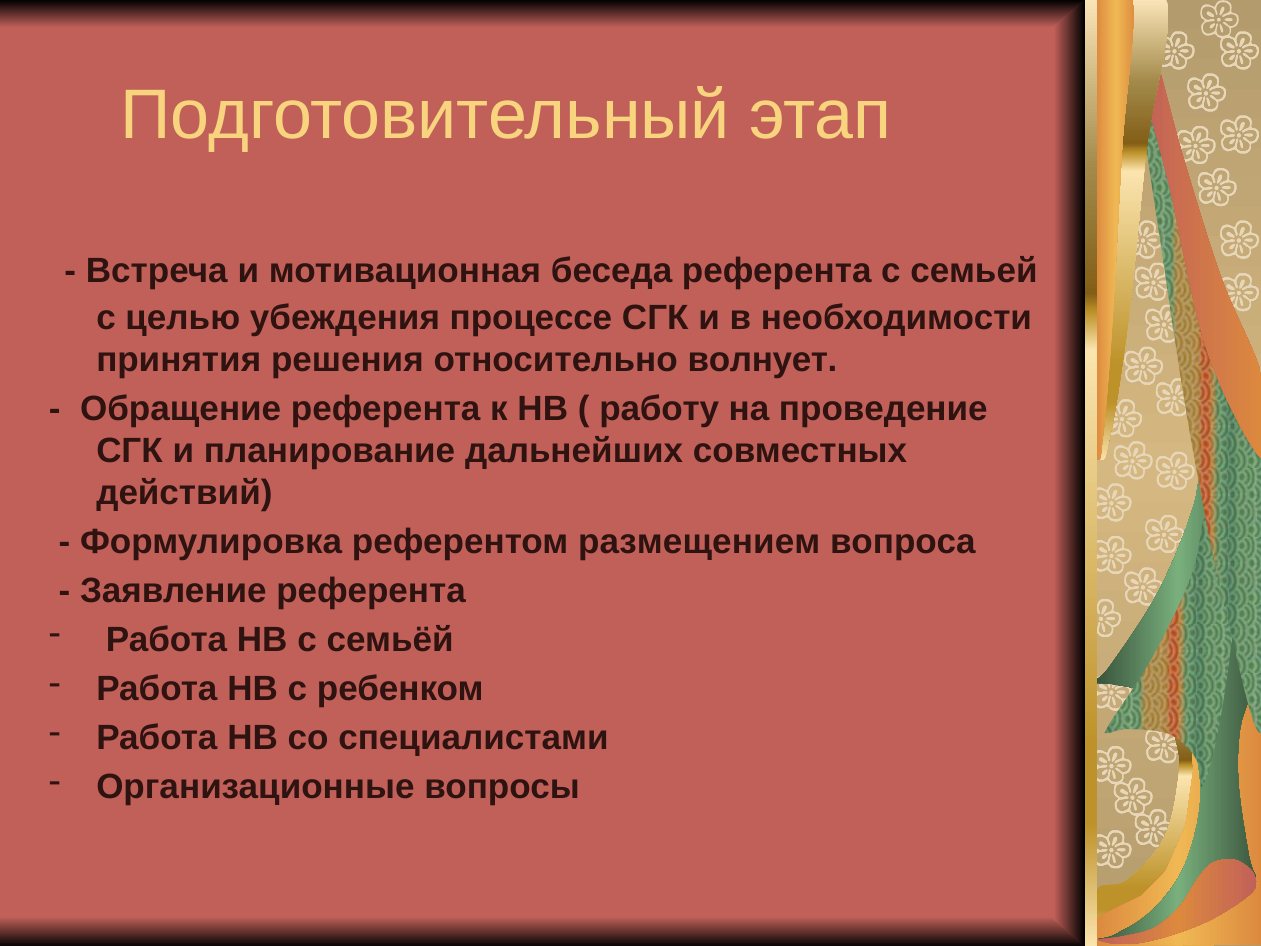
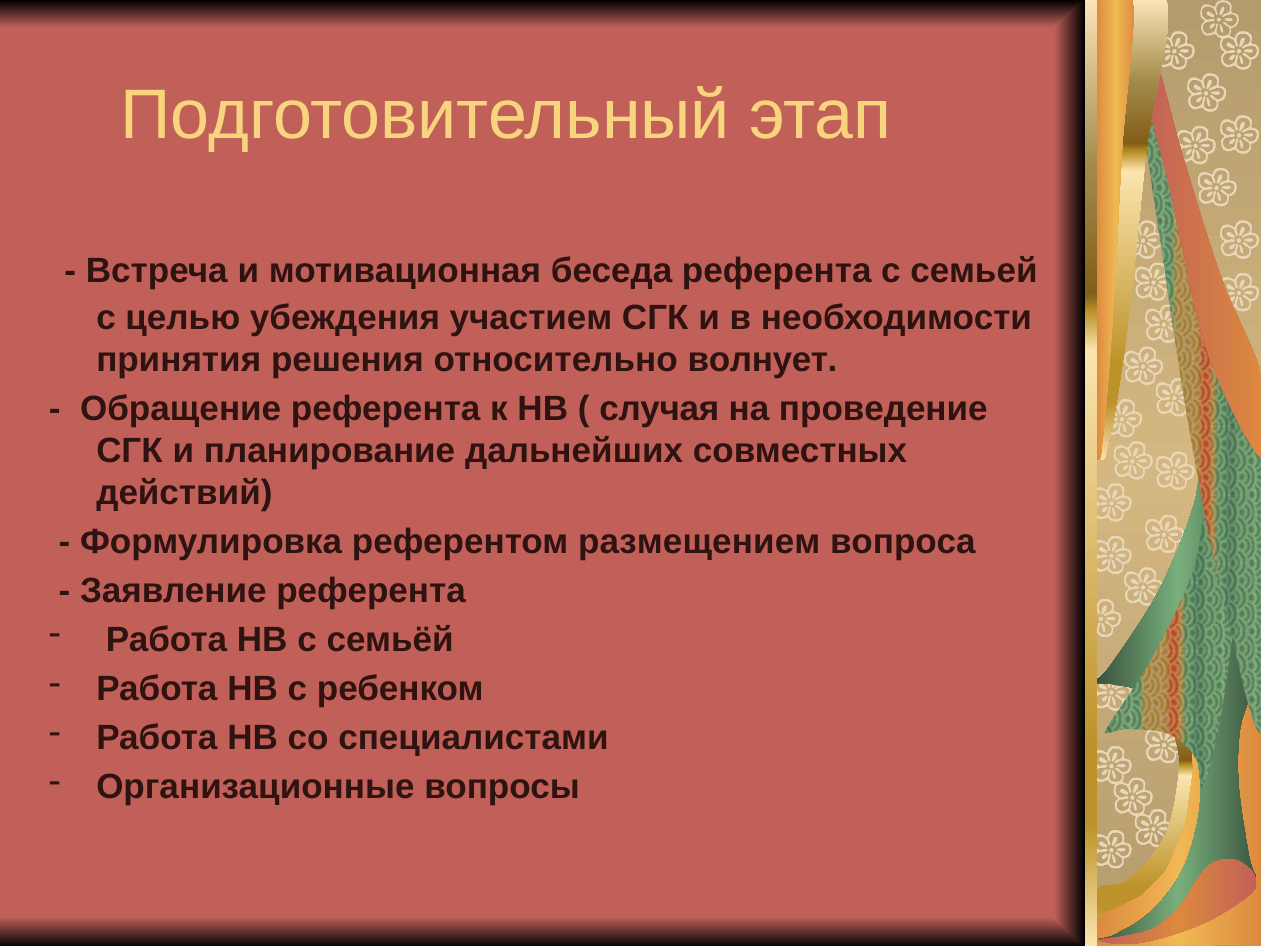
процессе: процессе -> участием
работу: работу -> случая
